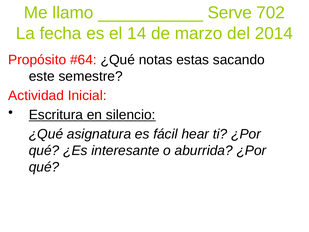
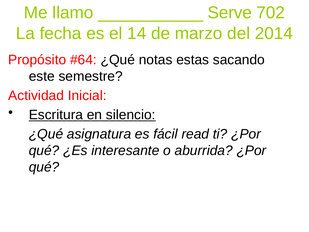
hear: hear -> read
